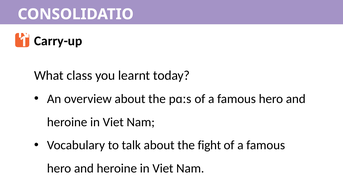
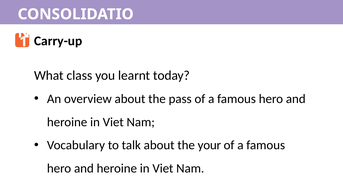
pɑːs: pɑːs -> pass
fight: fight -> your
